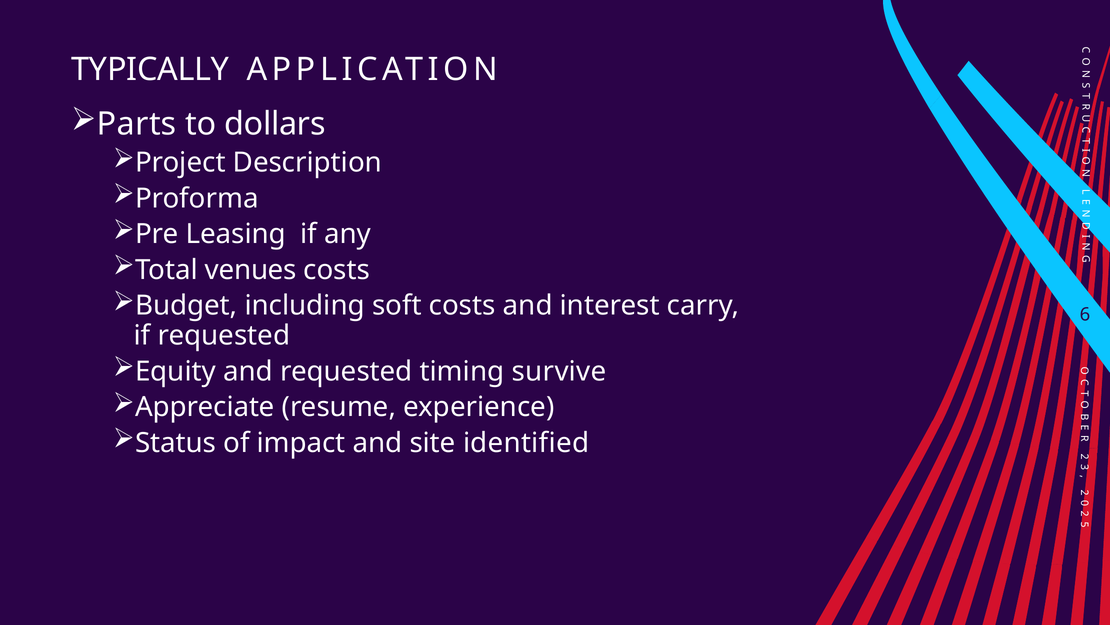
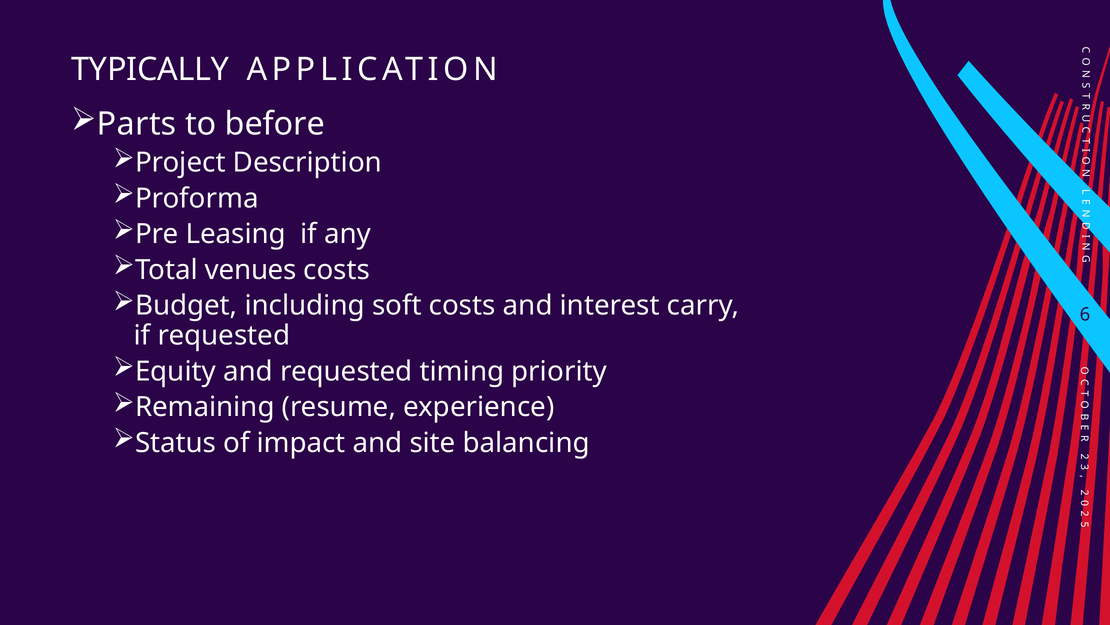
dollars: dollars -> before
survive: survive -> priority
Appreciate: Appreciate -> Remaining
identified: identified -> balancing
